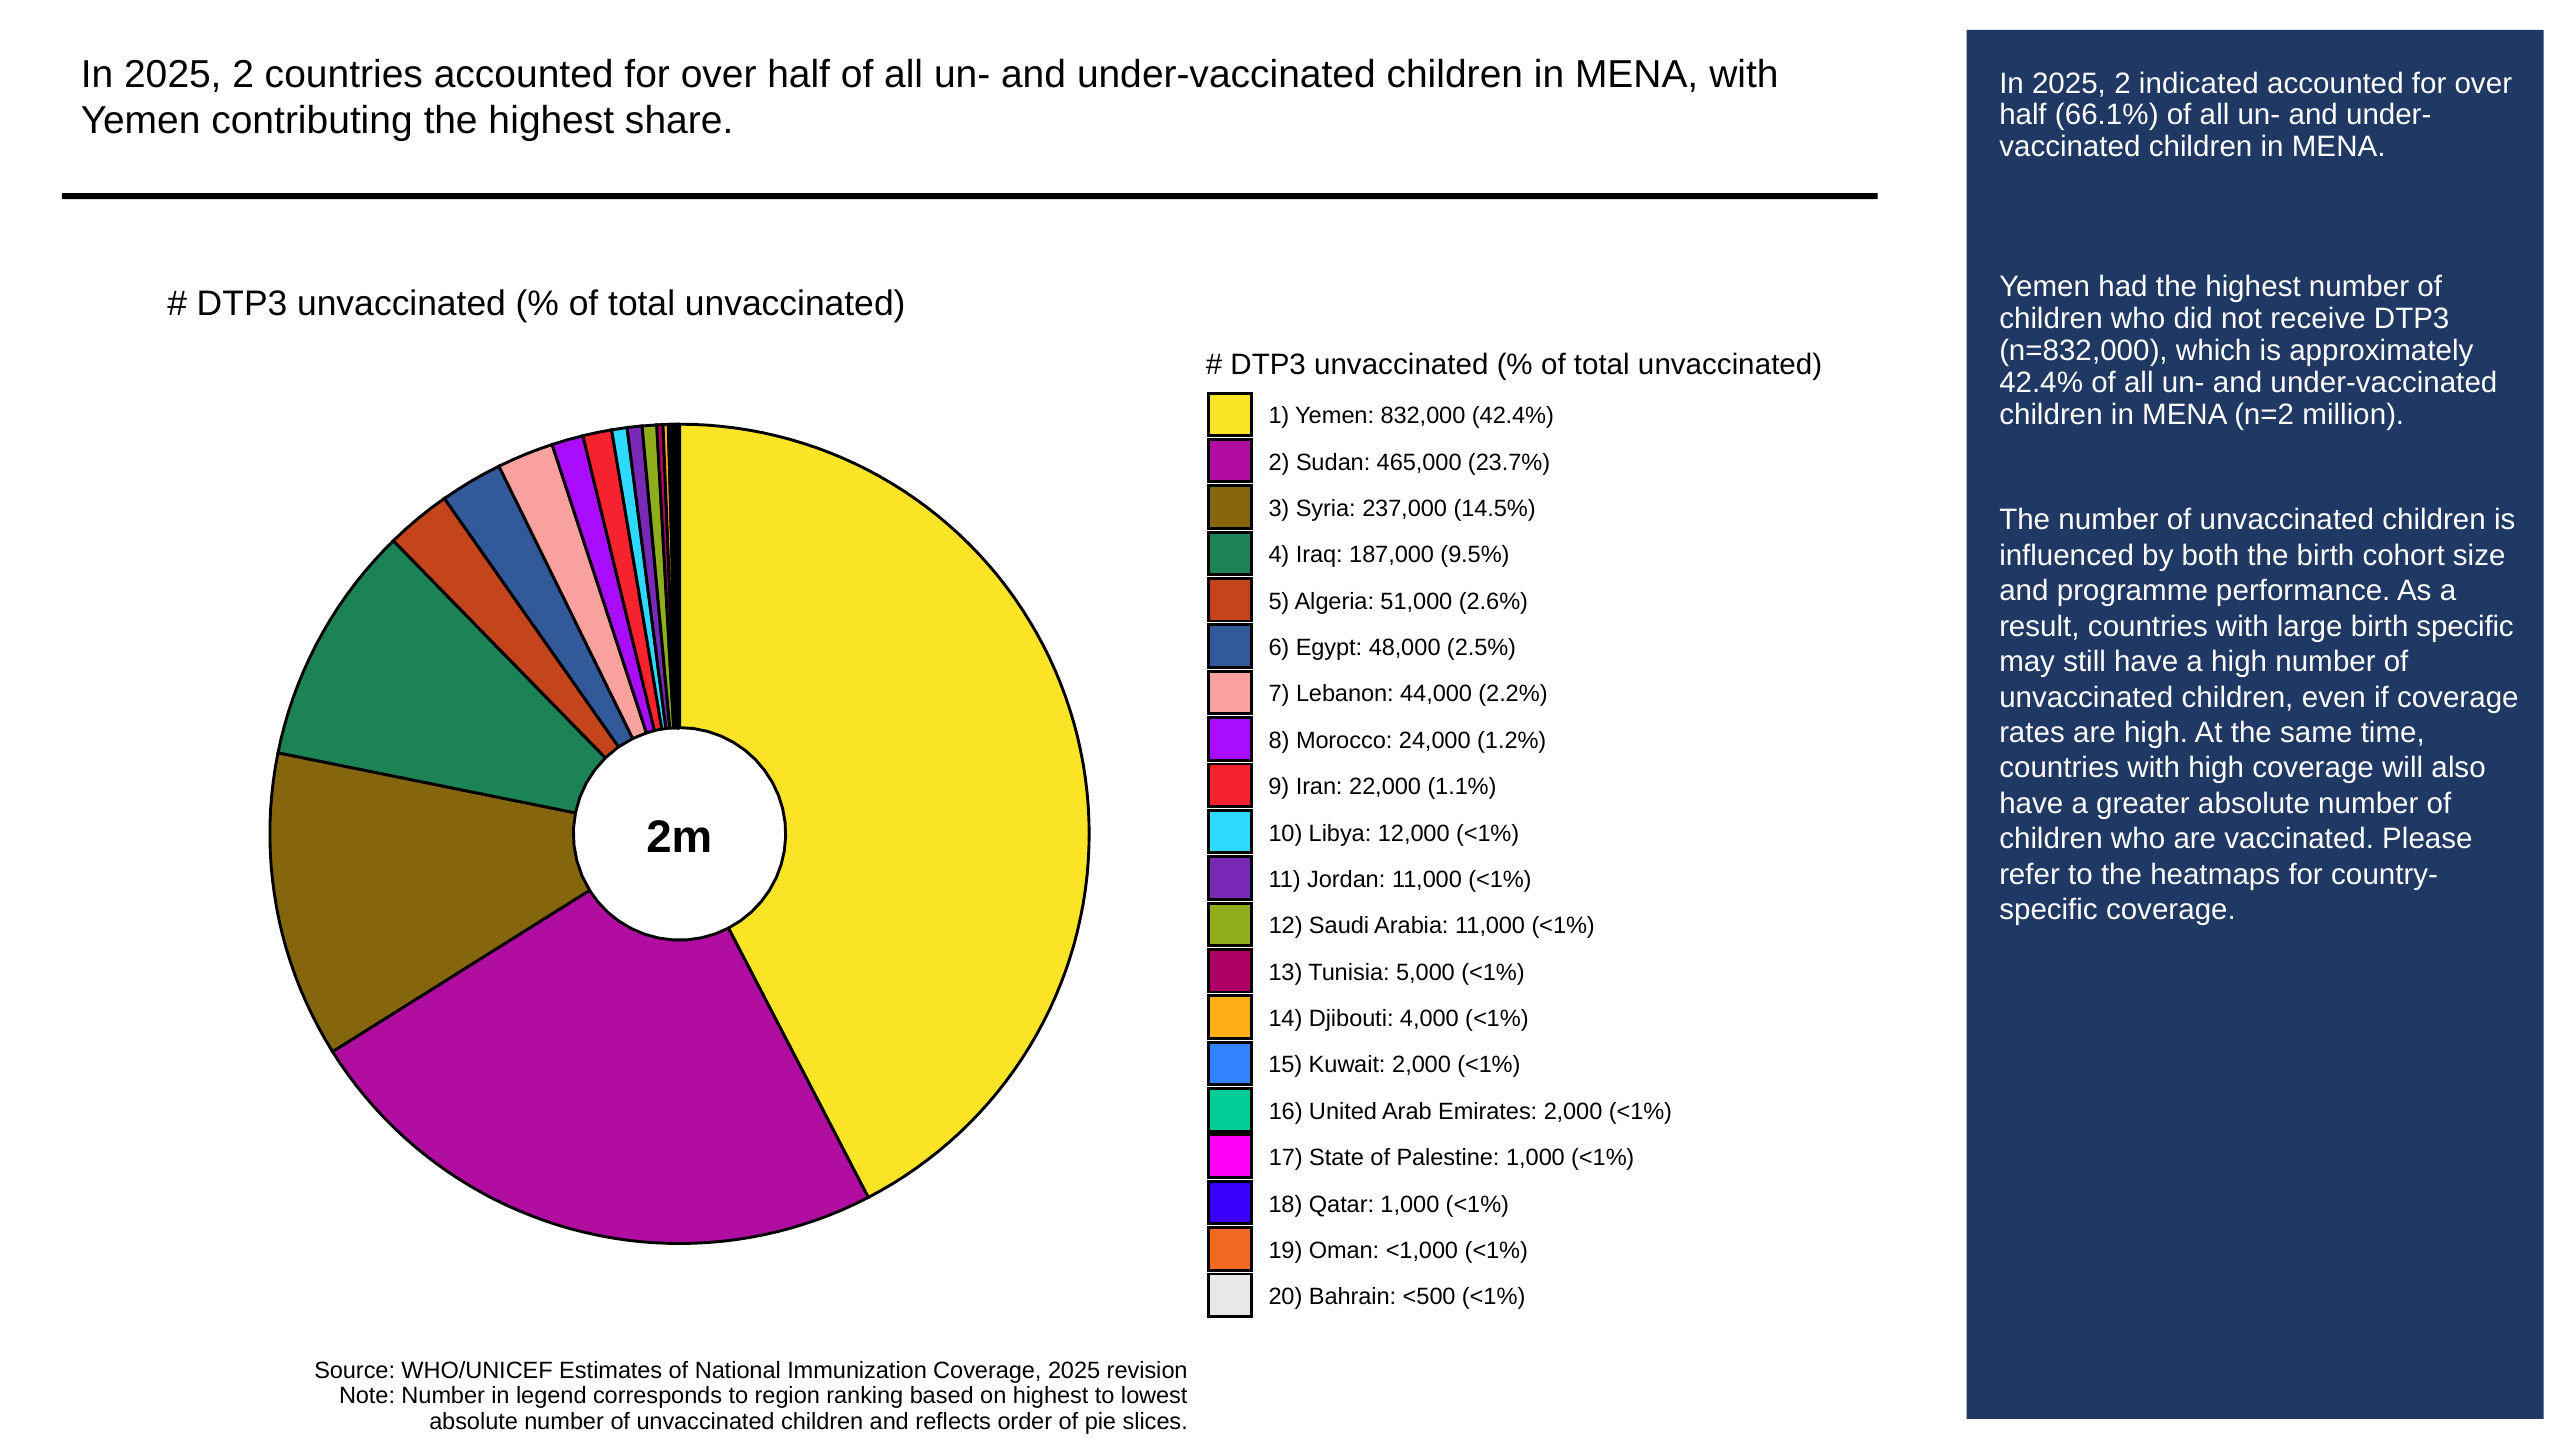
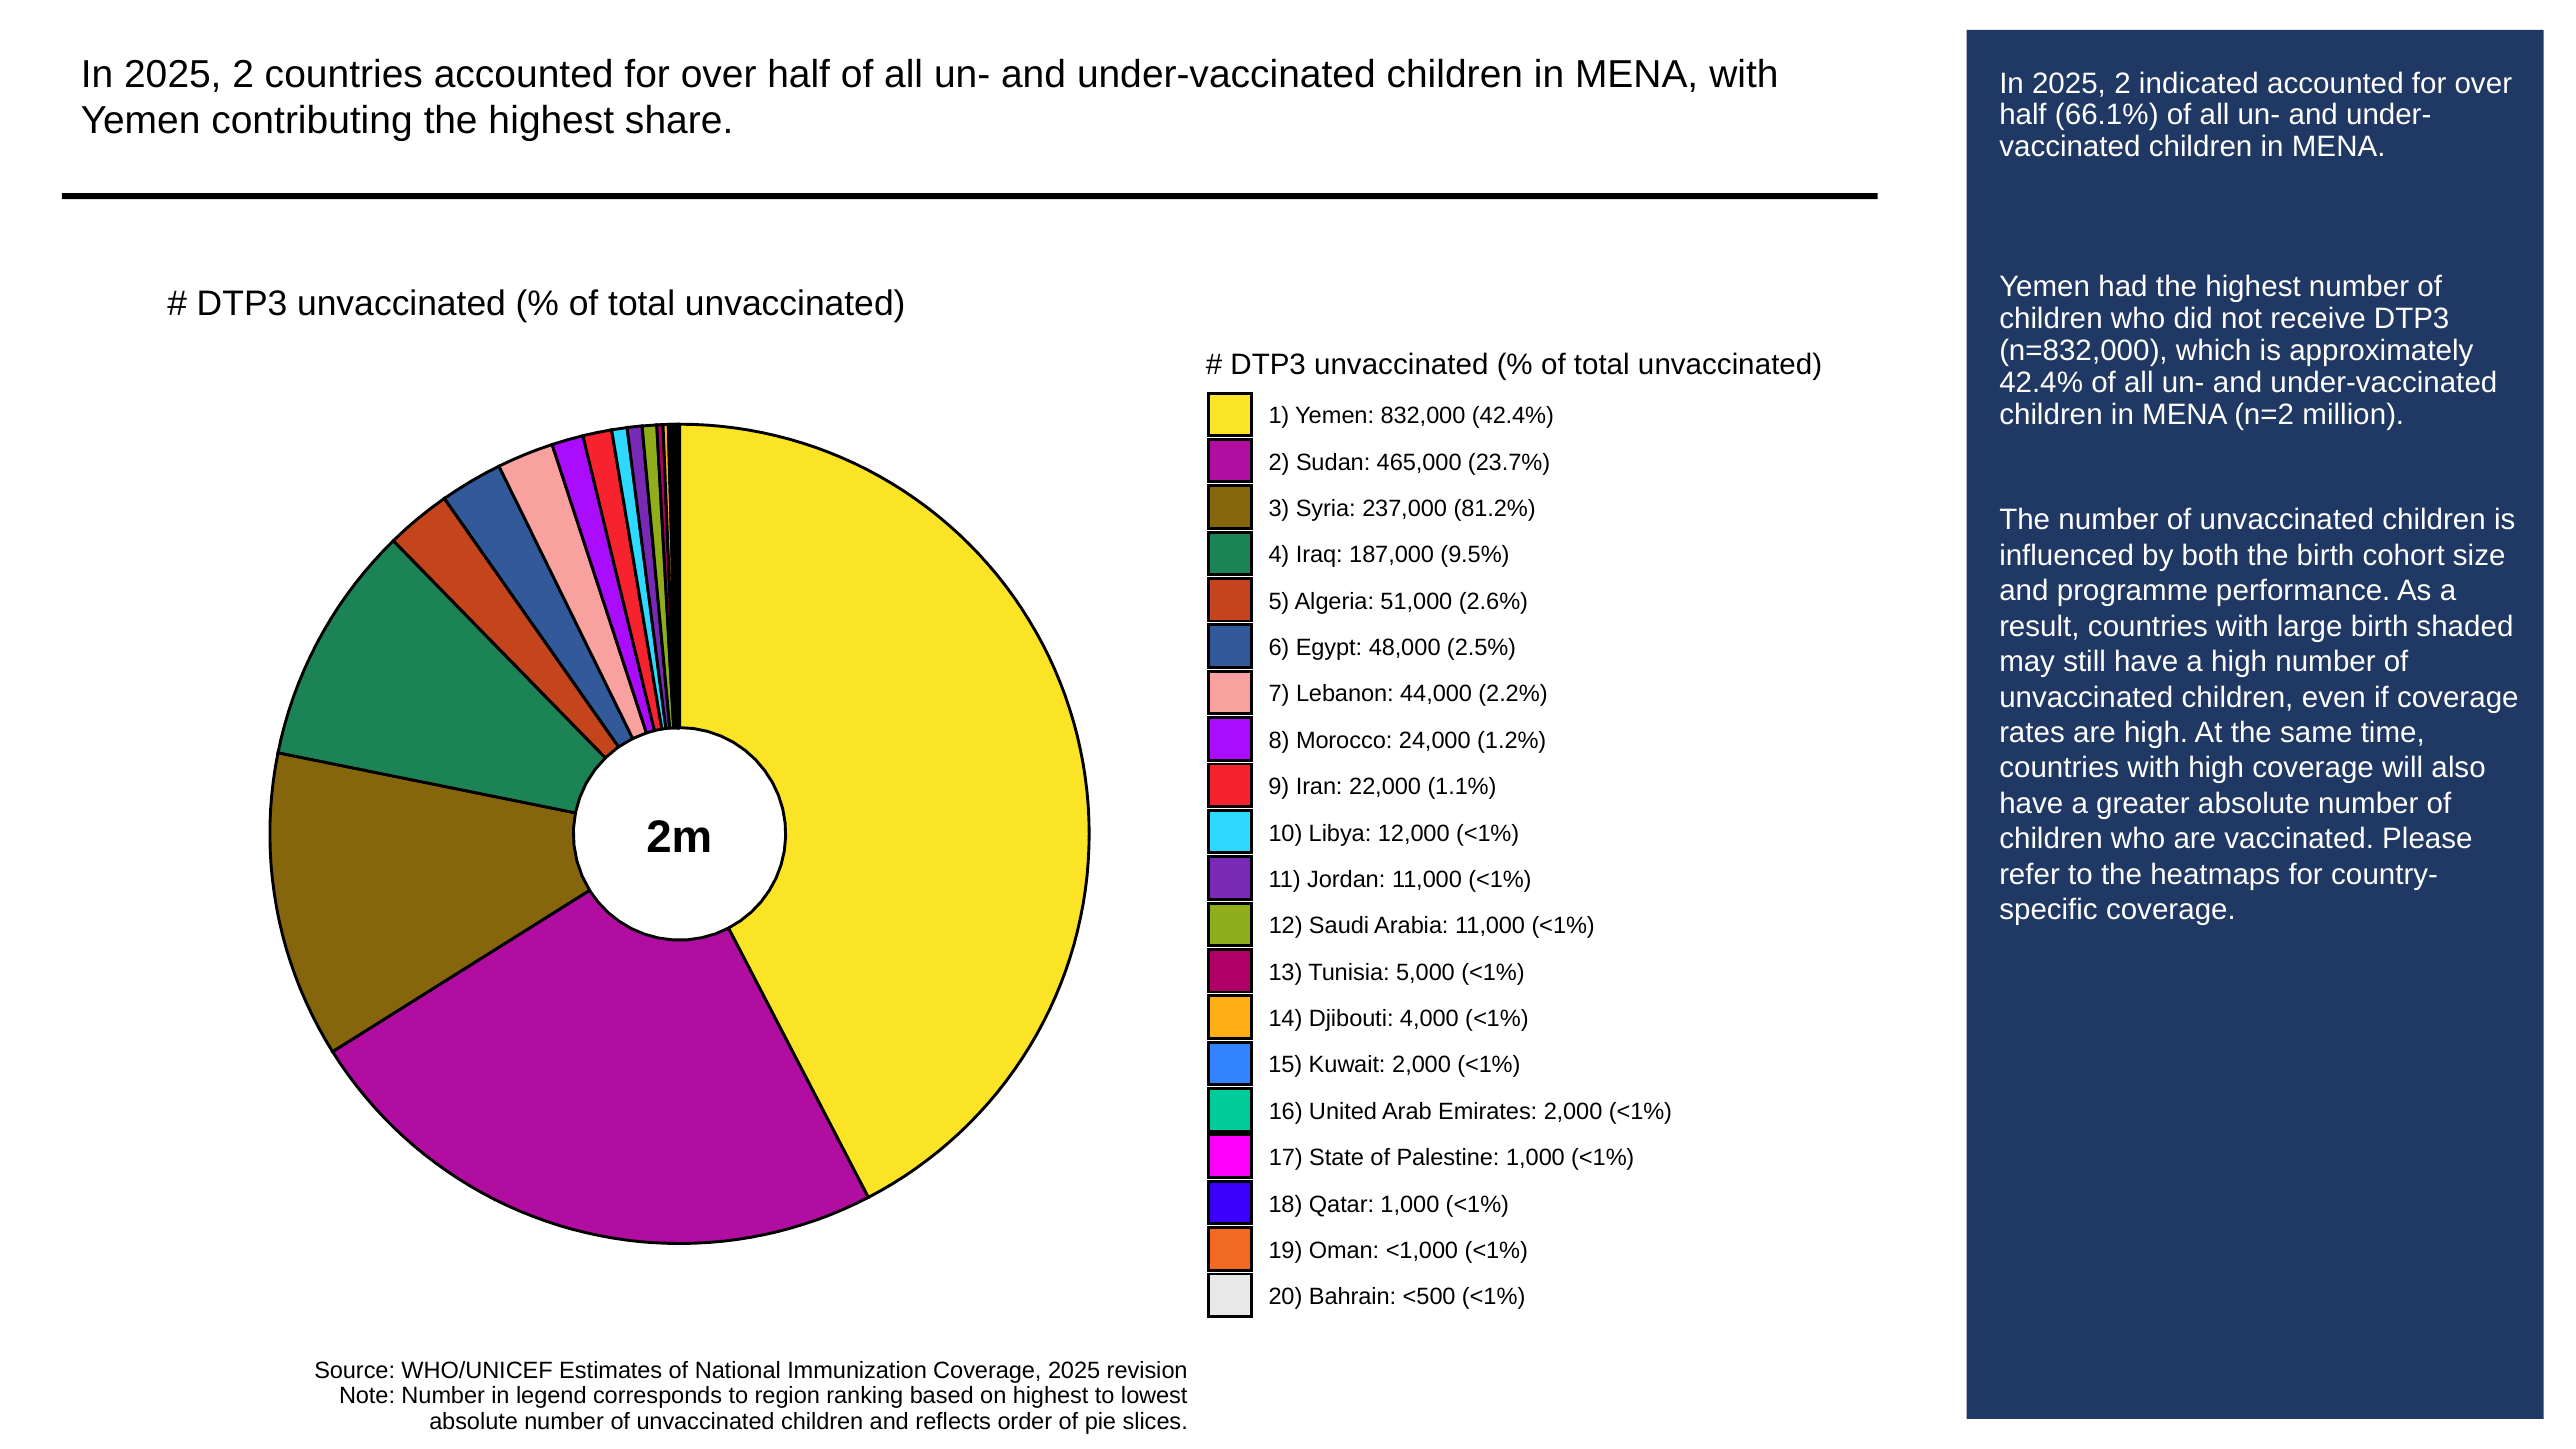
14.5%: 14.5% -> 81.2%
birth specific: specific -> shaded
